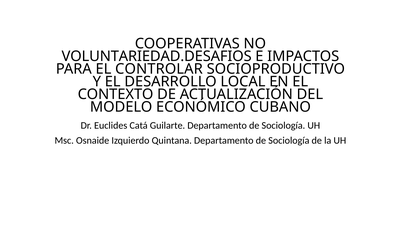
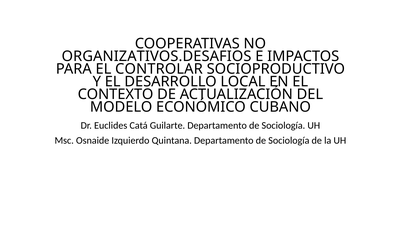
VOLUNTARIEDAD.DESAFIOS: VOLUNTARIEDAD.DESAFIOS -> ORGANIZATIVOS.DESAFIOS
